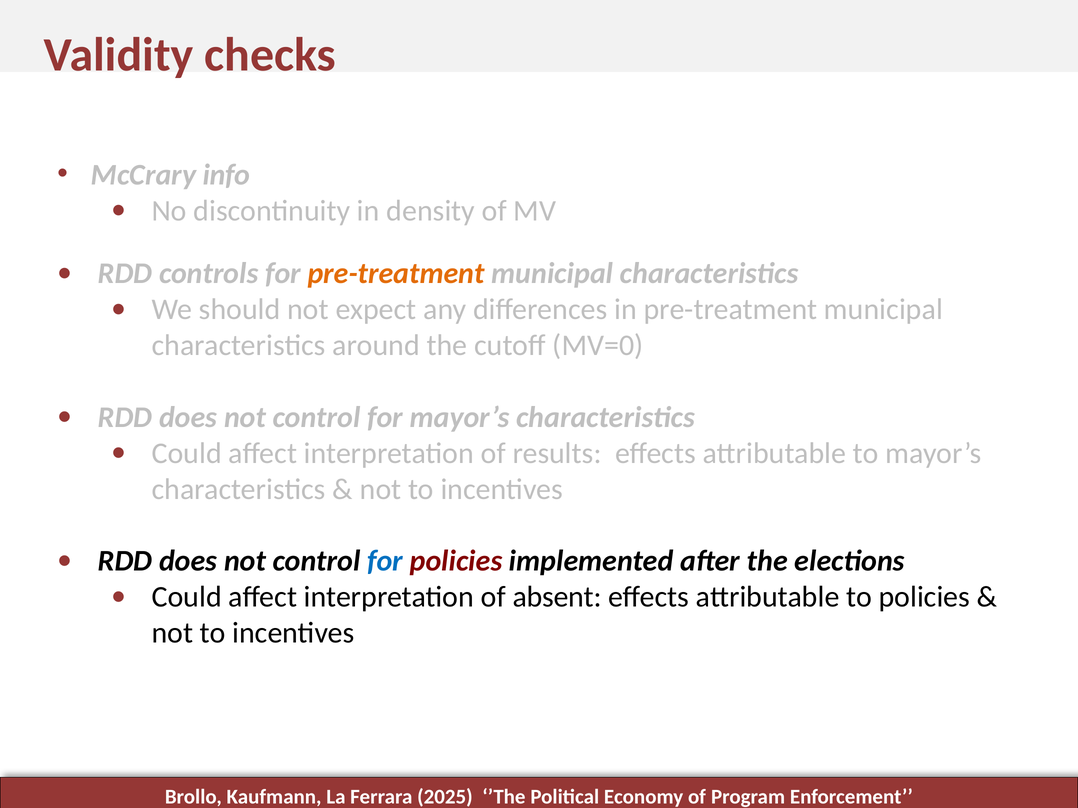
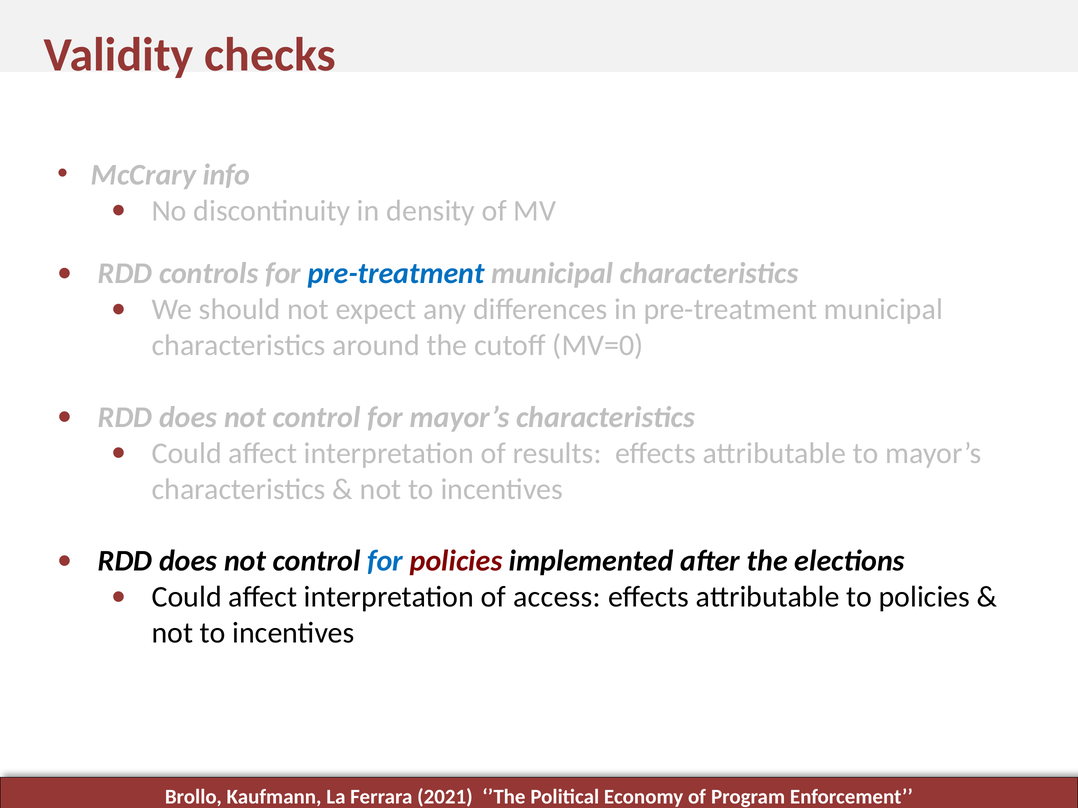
pre-treatment at (396, 274) colour: orange -> blue
absent: absent -> access
2025: 2025 -> 2021
